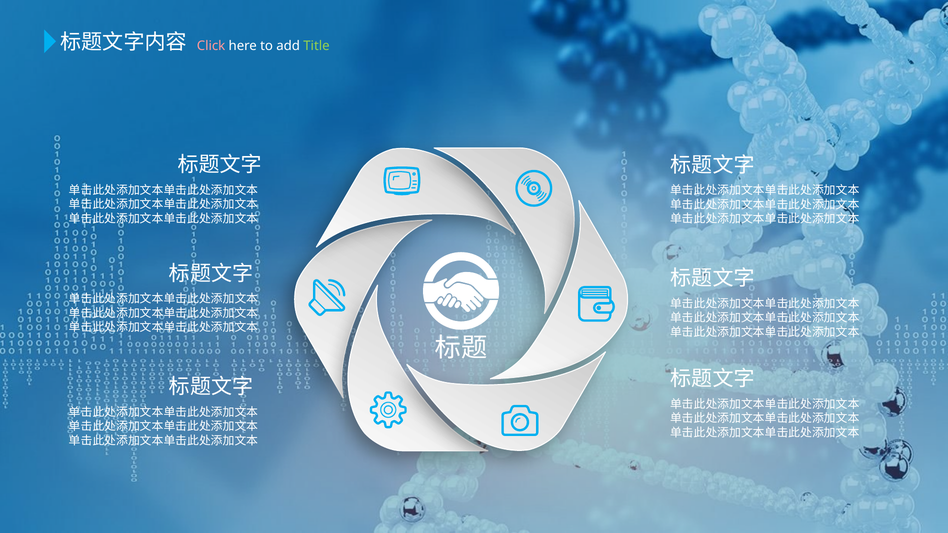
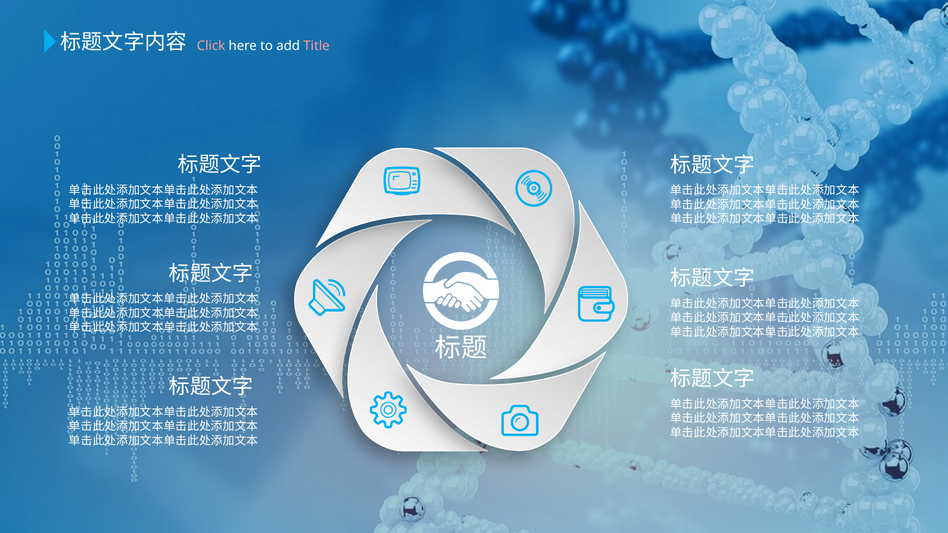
Title colour: light green -> pink
